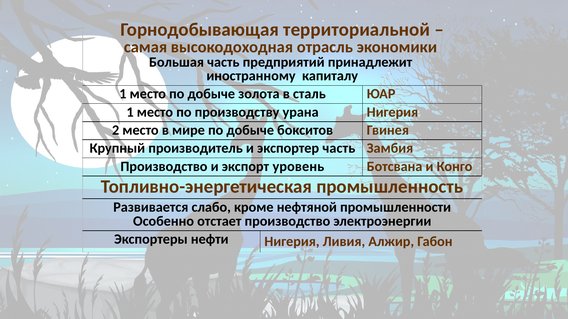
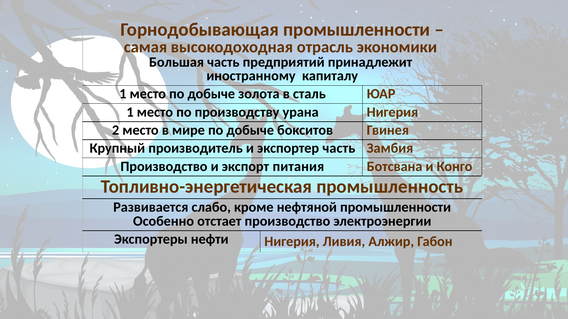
Горнодобывающая территориальной: территориальной -> промышленности
уровень: уровень -> питания
